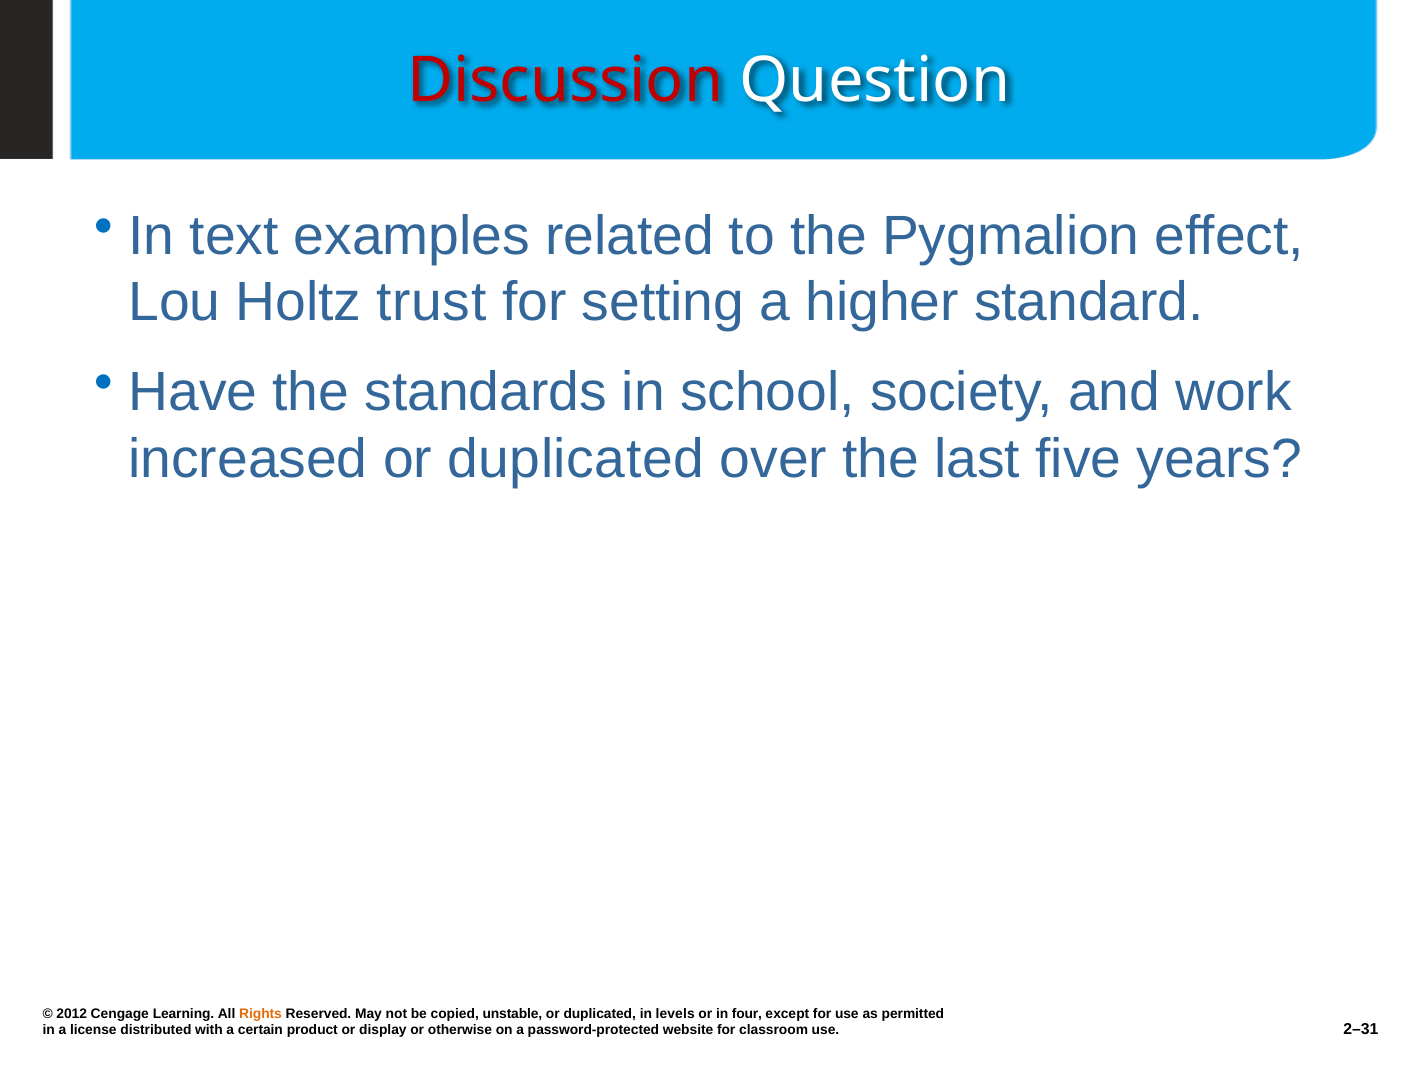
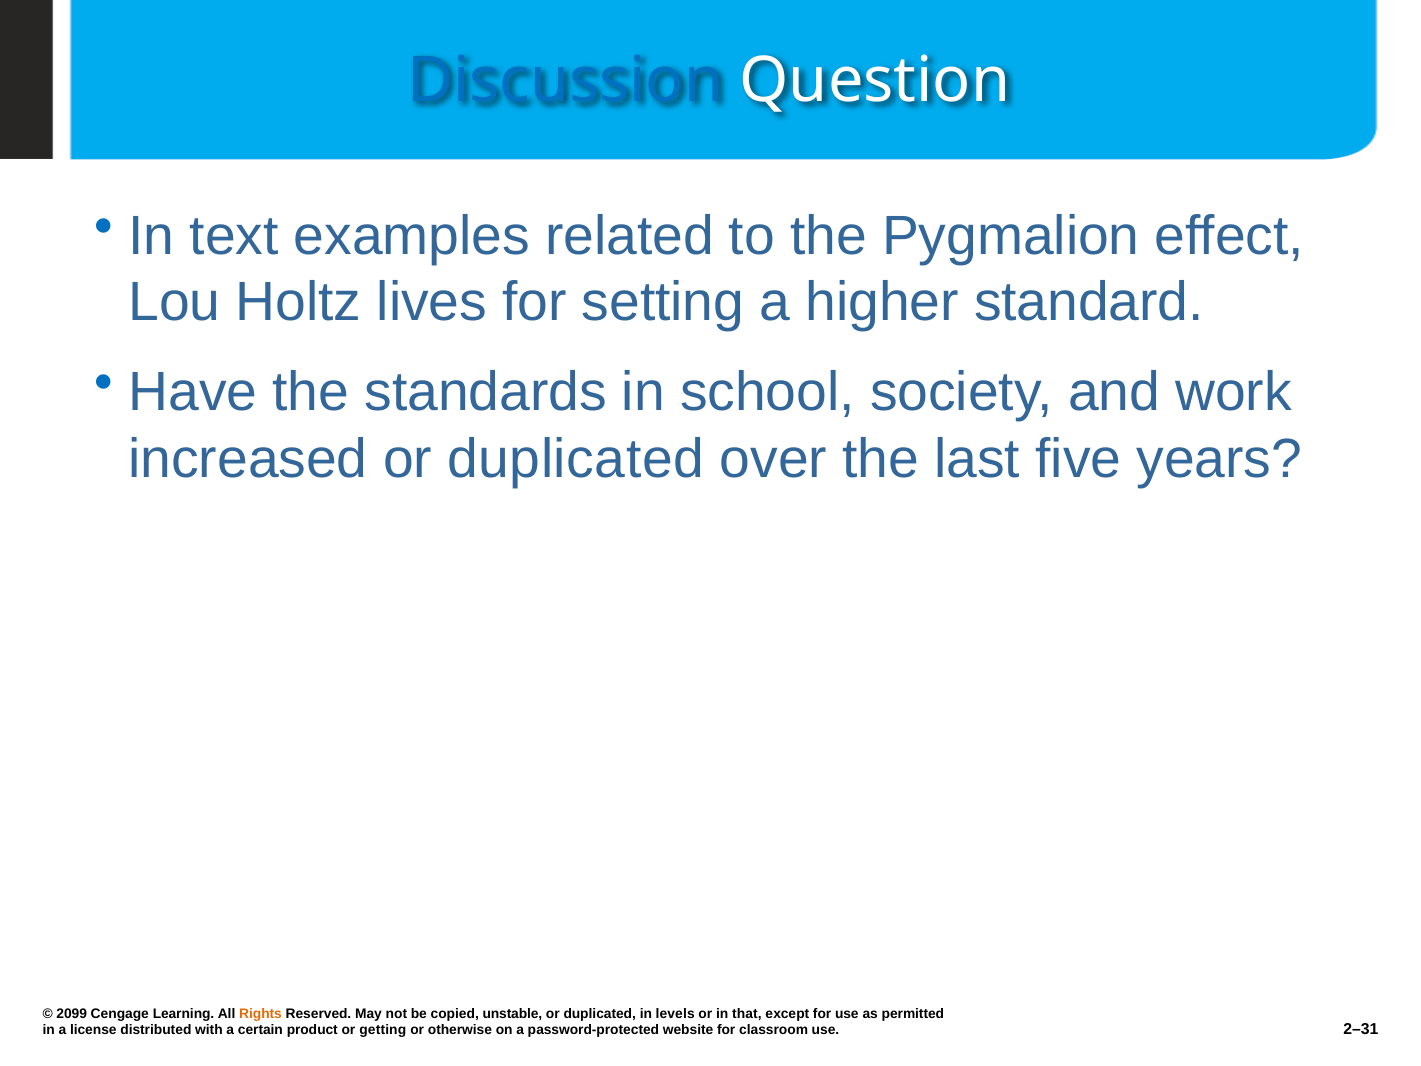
Discussion colour: red -> blue
trust: trust -> lives
2012: 2012 -> 2099
four: four -> that
display: display -> getting
